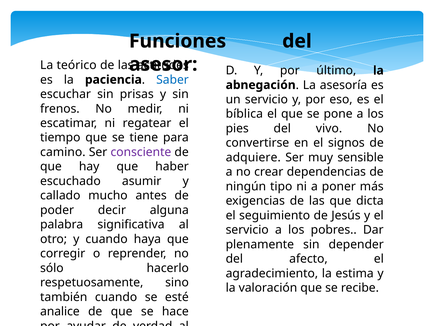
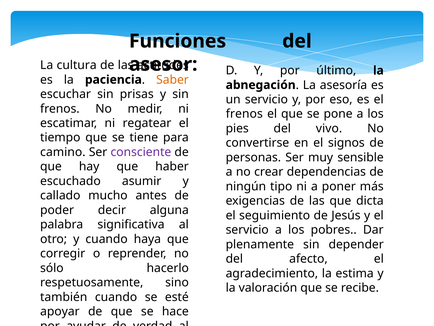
teórico: teórico -> cultura
Saber colour: blue -> orange
bíblica at (244, 114): bíblica -> frenos
adquiere: adquiere -> personas
analice: analice -> apoyar
